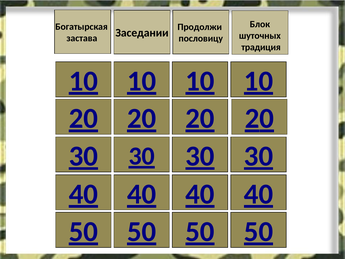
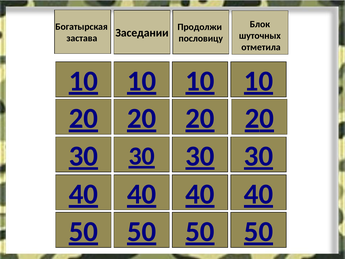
традиция: традиция -> отметила
